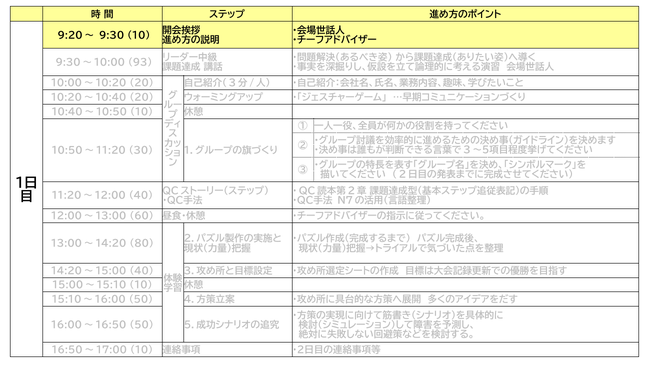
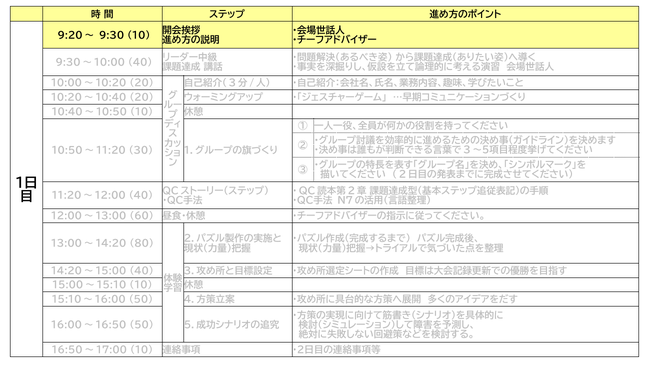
9:30～10:00 93: 93 -> 40
